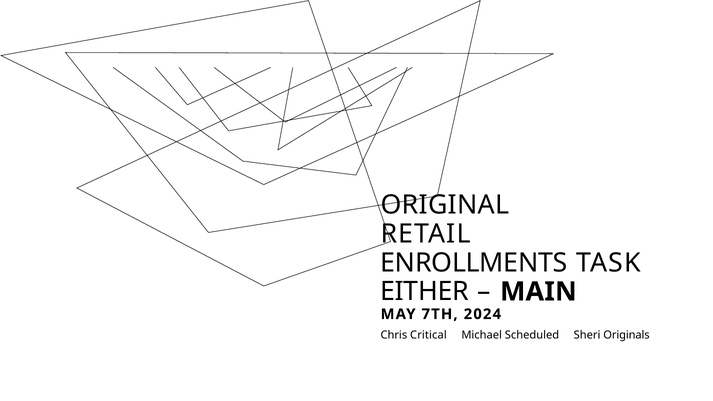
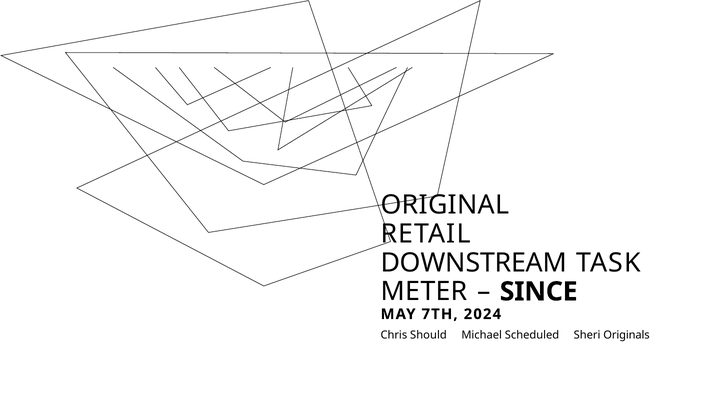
ENROLLMENTS: ENROLLMENTS -> DOWNSTREAM
EITHER: EITHER -> METER
MAIN: MAIN -> SINCE
Critical: Critical -> Should
